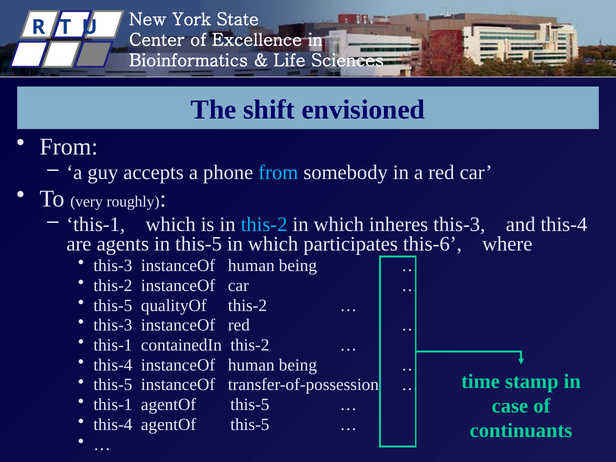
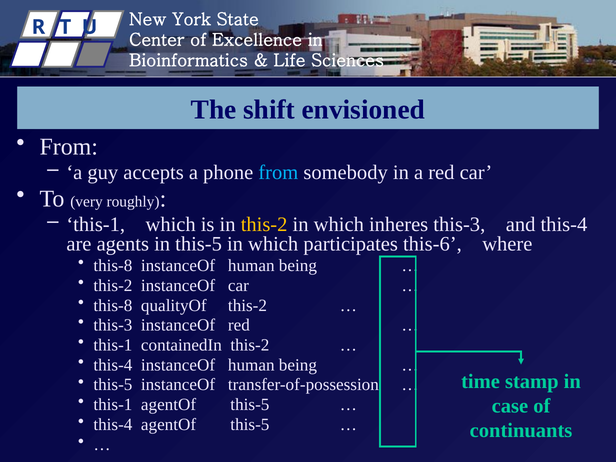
this-2 at (264, 224) colour: light blue -> yellow
this-3 at (113, 266): this-3 -> this-8
this-5 at (113, 305): this-5 -> this-8
